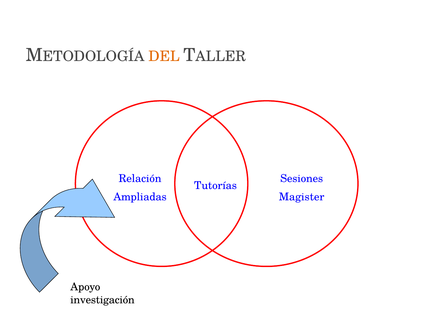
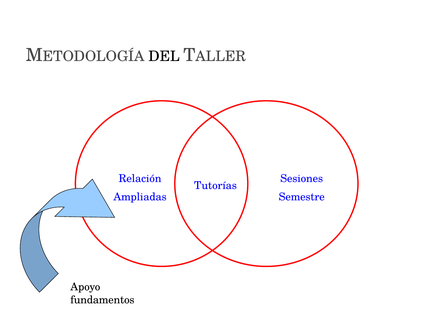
DEL colour: orange -> black
Magister: Magister -> Semestre
investigación: investigación -> fundamentos
